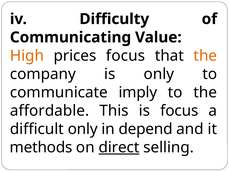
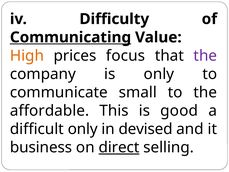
Communicating underline: none -> present
the at (205, 56) colour: orange -> purple
imply: imply -> small
is focus: focus -> good
depend: depend -> devised
methods: methods -> business
